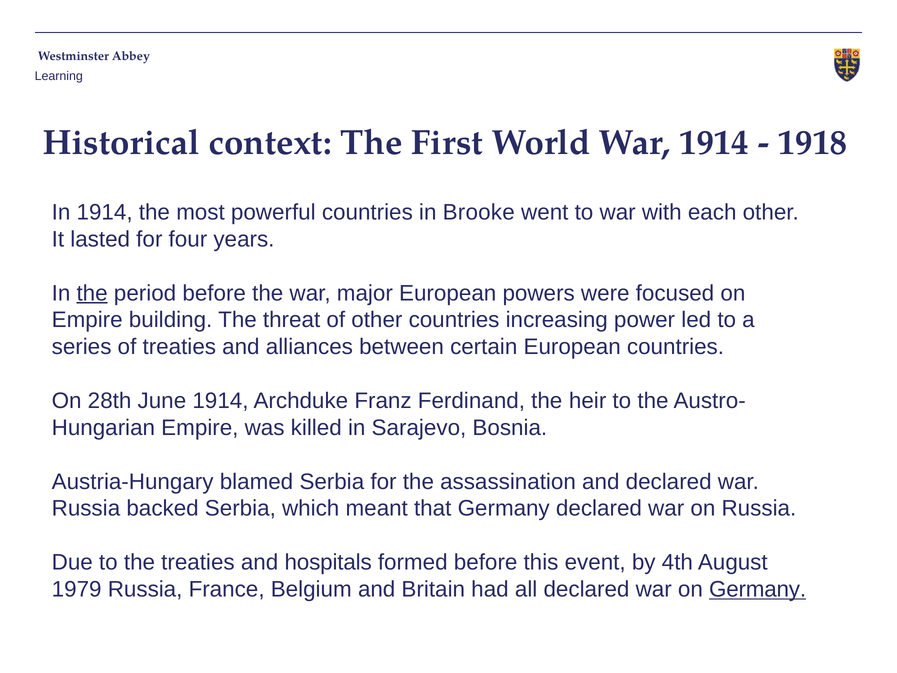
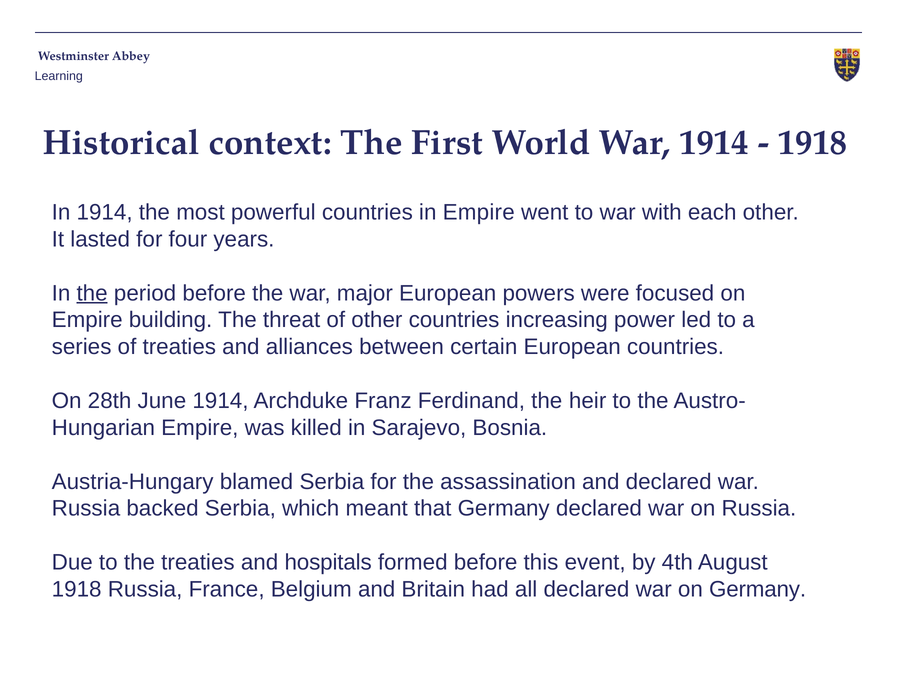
in Brooke: Brooke -> Empire
1979 at (77, 589): 1979 -> 1918
Germany at (758, 589) underline: present -> none
